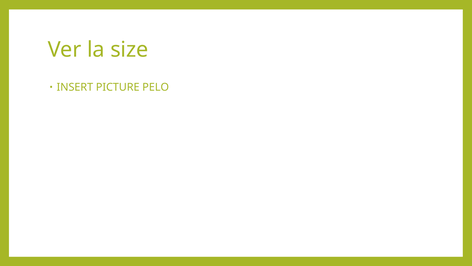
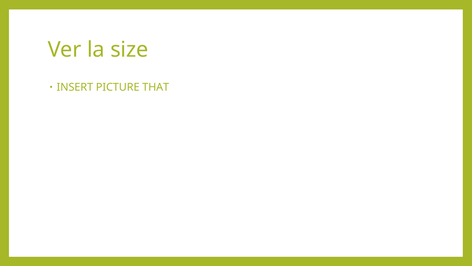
PELO: PELO -> THAT
